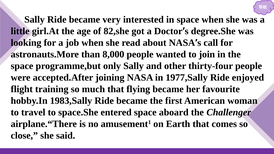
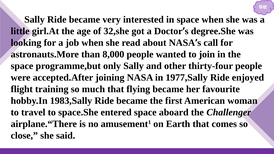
82,she: 82,she -> 32,she
